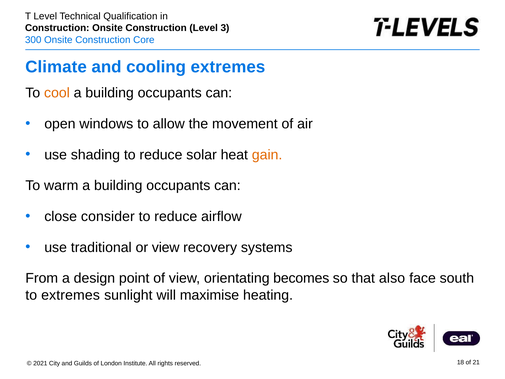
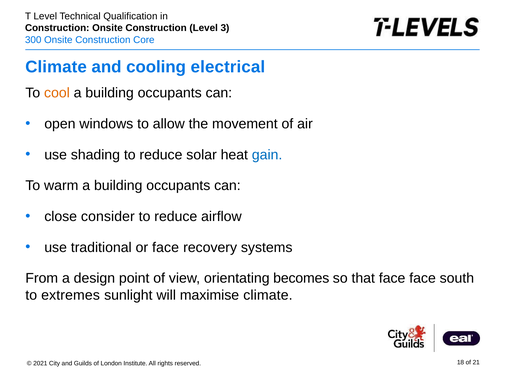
cooling extremes: extremes -> electrical
gain colour: orange -> blue
or view: view -> face
that also: also -> face
maximise heating: heating -> climate
